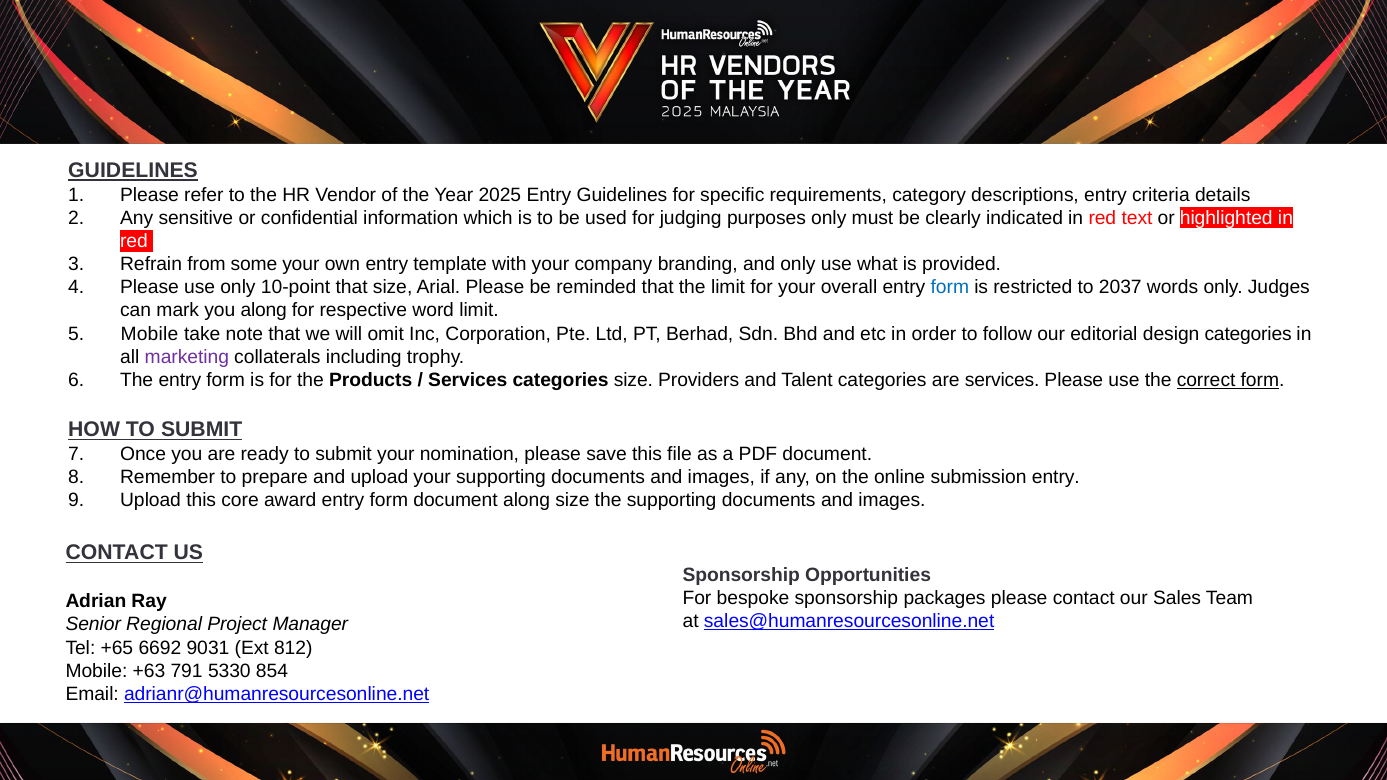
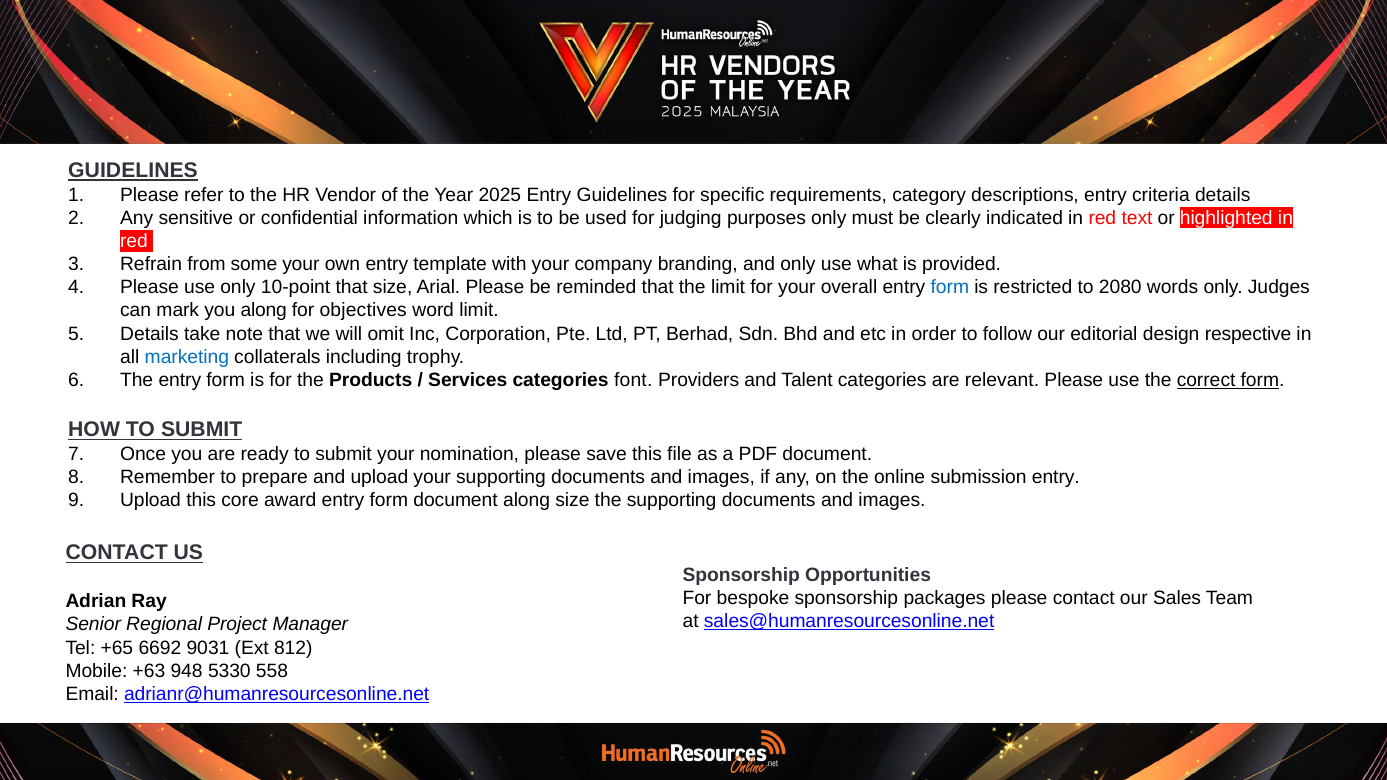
2037: 2037 -> 2080
respective: respective -> objectives
Mobile at (149, 334): Mobile -> Details
design categories: categories -> respective
marketing colour: purple -> blue
categories size: size -> font
are services: services -> relevant
791: 791 -> 948
854: 854 -> 558
